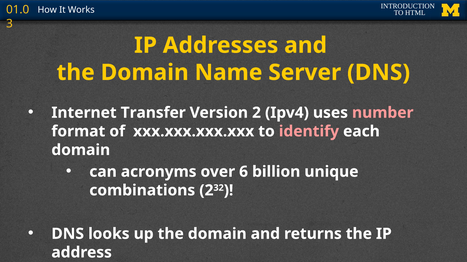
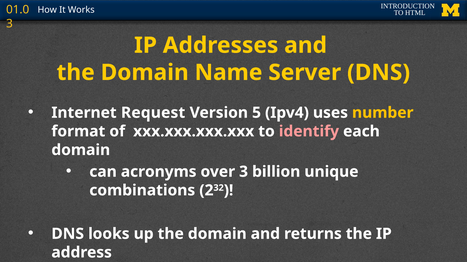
Transfer: Transfer -> Request
Version 2: 2 -> 5
number colour: pink -> yellow
over 6: 6 -> 3
